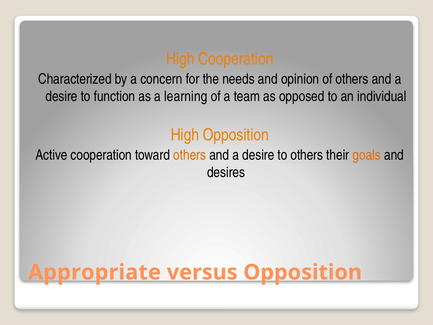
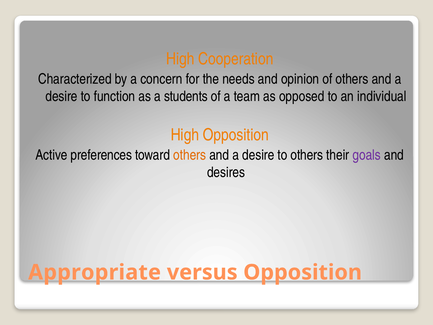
learning: learning -> students
Active cooperation: cooperation -> preferences
goals colour: orange -> purple
